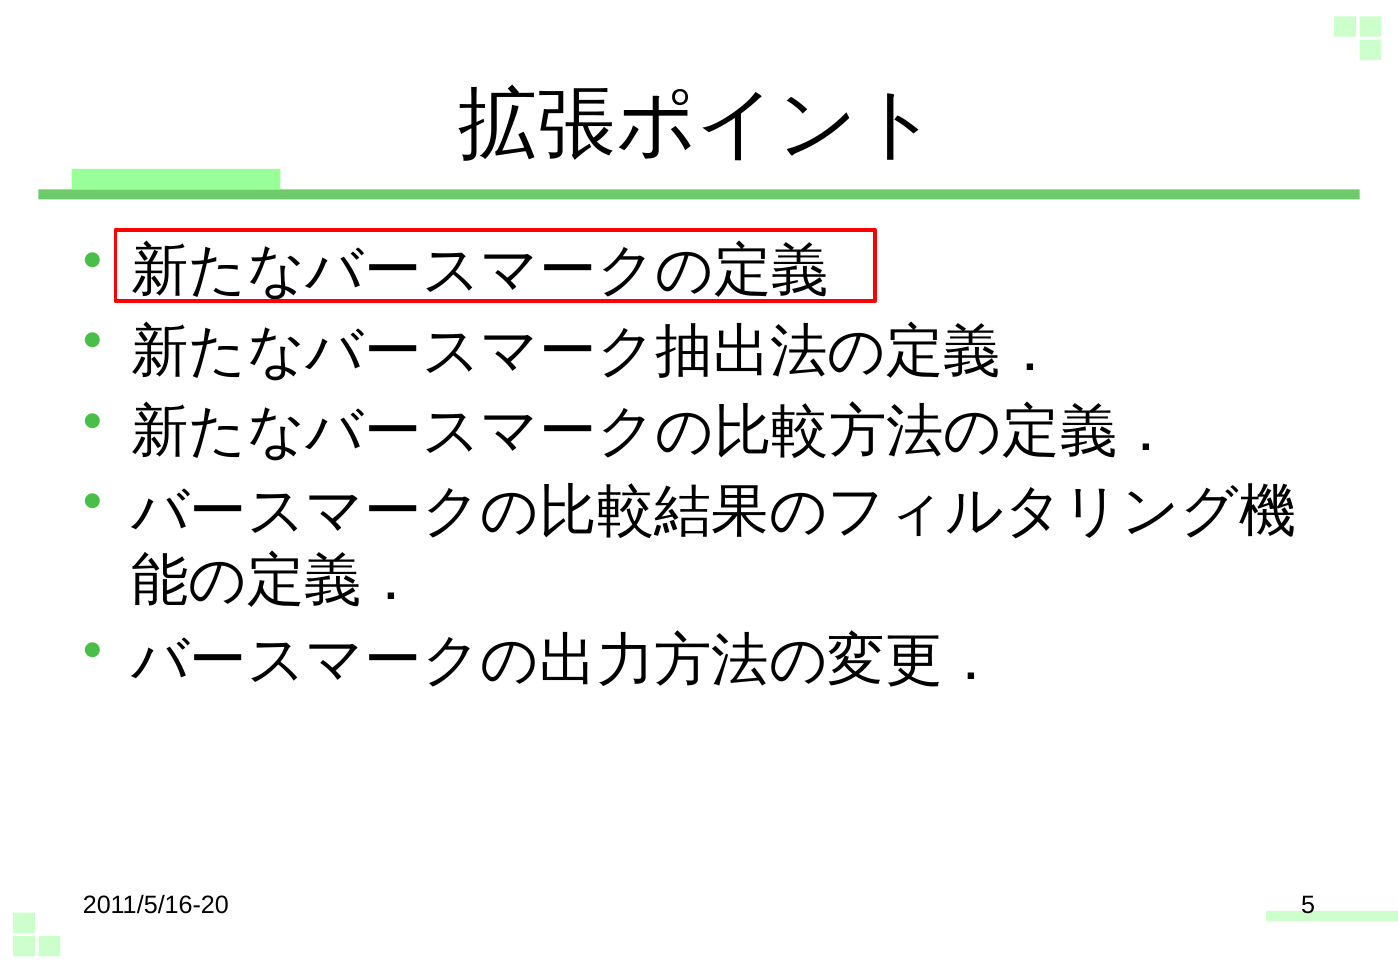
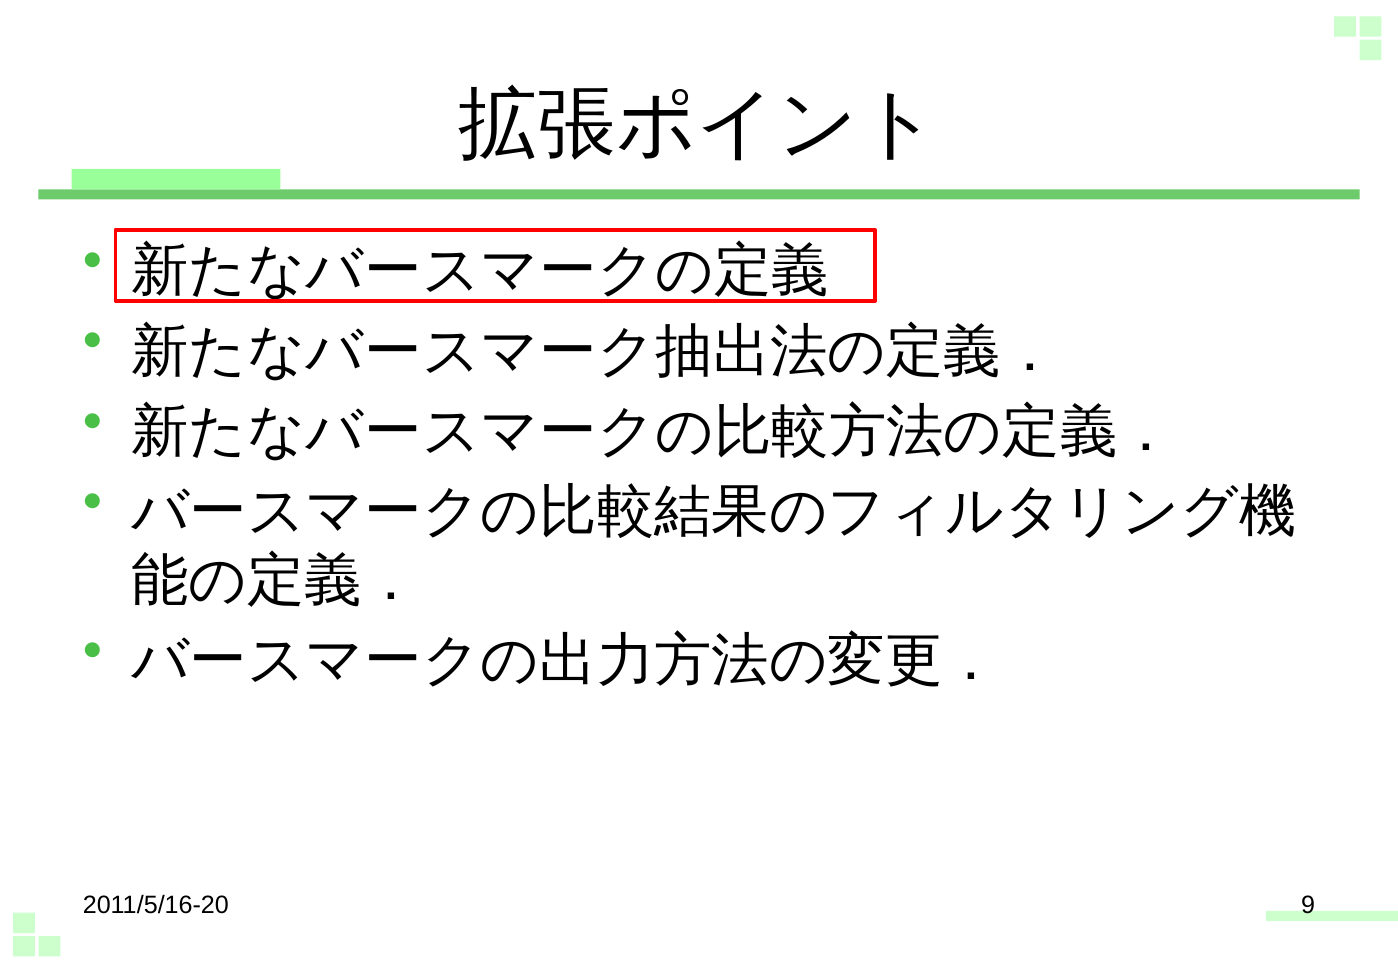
5: 5 -> 9
